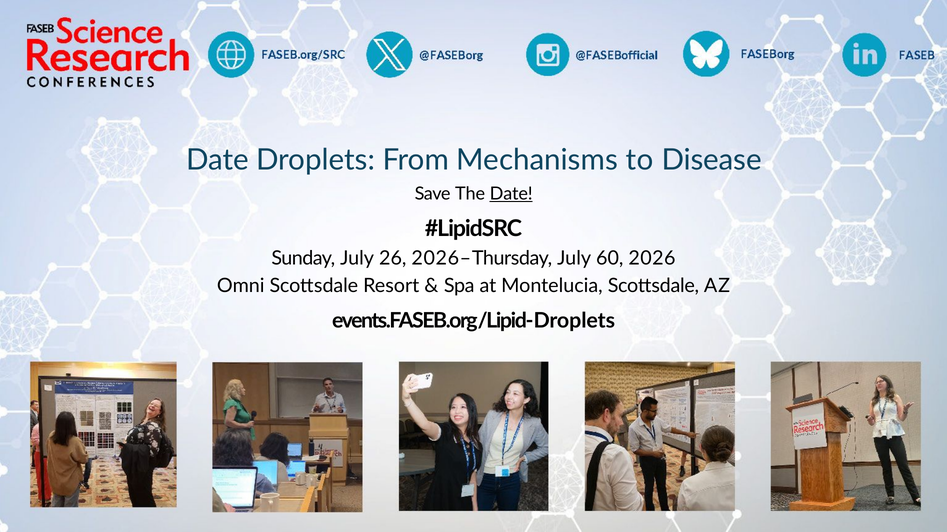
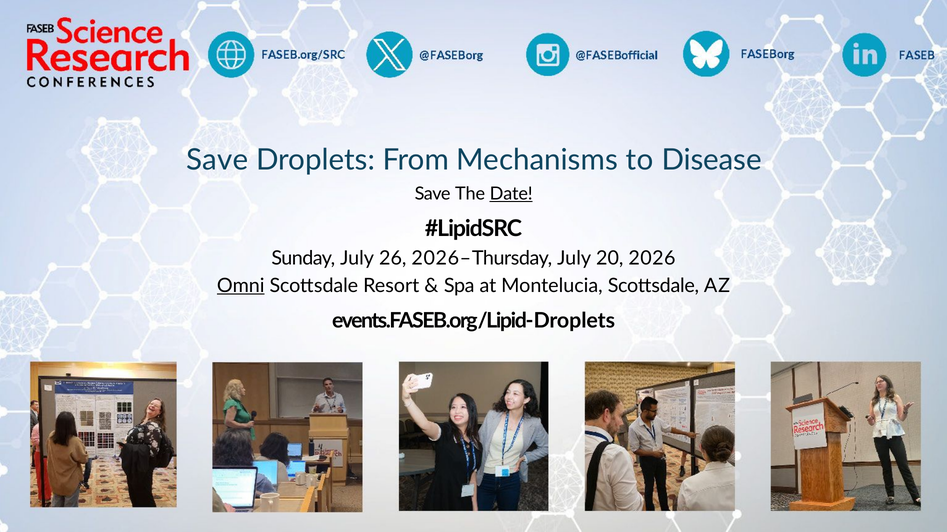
Date at (217, 160): Date -> Save
60: 60 -> 20
Omni underline: none -> present
